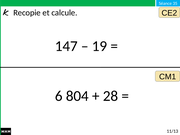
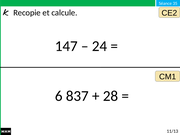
19: 19 -> 24
804: 804 -> 837
